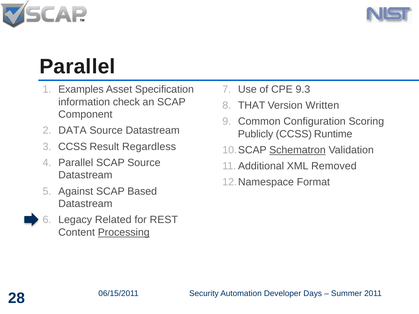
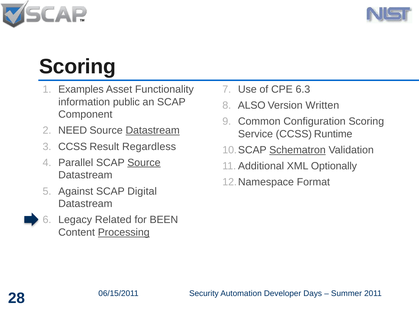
Parallel at (77, 67): Parallel -> Scoring
Specification: Specification -> Functionality
9.3: 9.3 -> 6.3
check: check -> public
THAT: THAT -> ALSO
DATA: DATA -> NEED
Datastream at (153, 131) underline: none -> present
Publicly: Publicly -> Service
Source at (144, 163) underline: none -> present
Removed: Removed -> Optionally
Based: Based -> Digital
REST: REST -> BEEN
